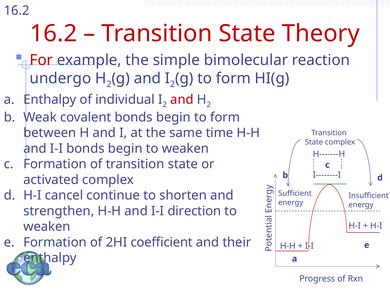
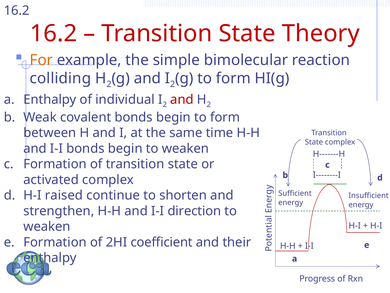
For colour: red -> orange
undergo: undergo -> colliding
cancel: cancel -> raised
